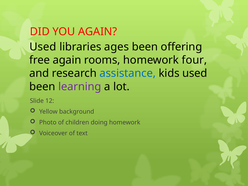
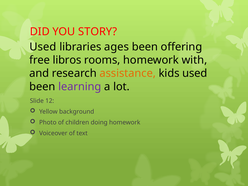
YOU AGAIN: AGAIN -> STORY
free again: again -> libros
four: four -> with
assistance colour: blue -> orange
